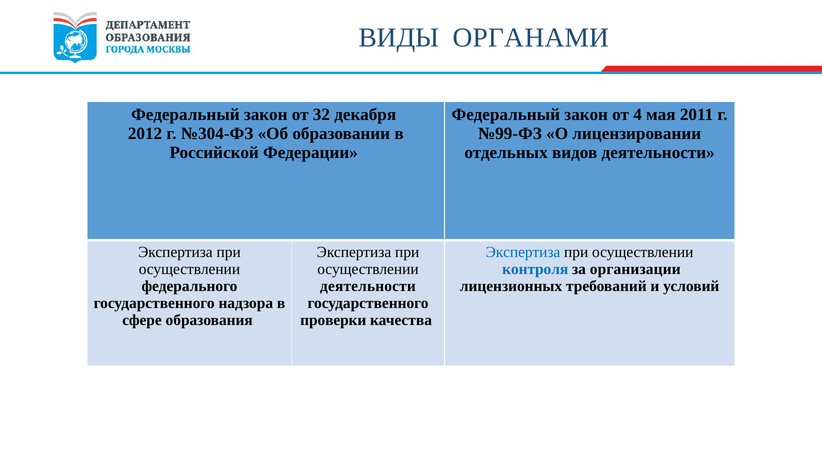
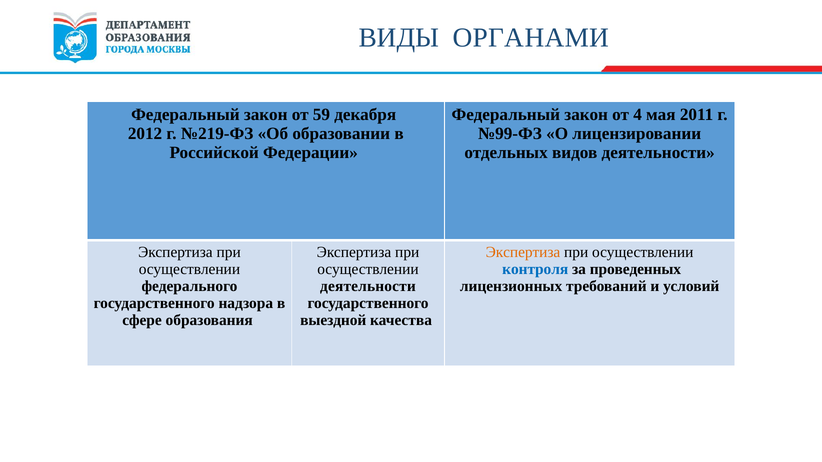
32: 32 -> 59
№304-ФЗ: №304-ФЗ -> №219-ФЗ
Экспертиза at (523, 252) colour: blue -> orange
организации: организации -> проведенных
проверки: проверки -> выездной
